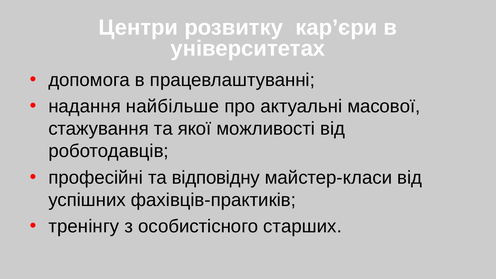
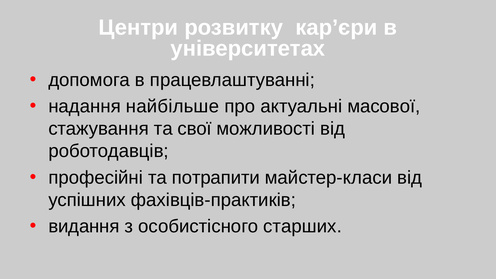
якої: якої -> свої
відповідну: відповідну -> потрапити
тренінгу: тренінгу -> видання
